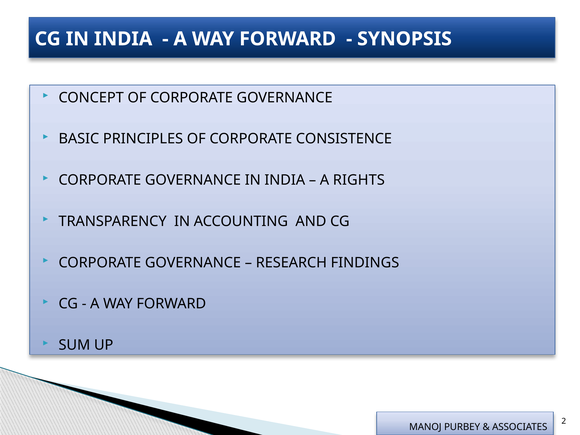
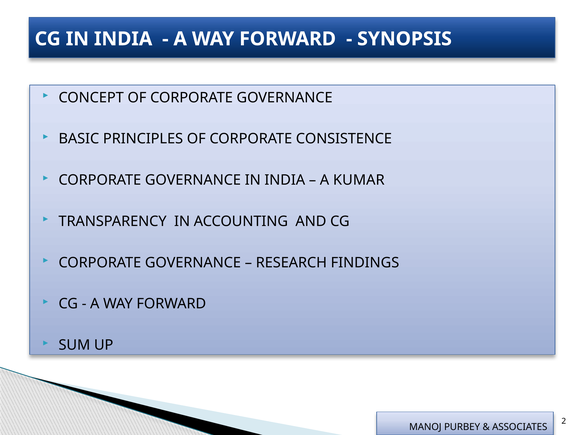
RIGHTS: RIGHTS -> KUMAR
